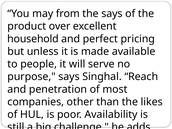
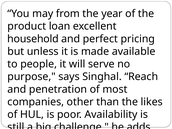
the says: says -> year
over: over -> loan
